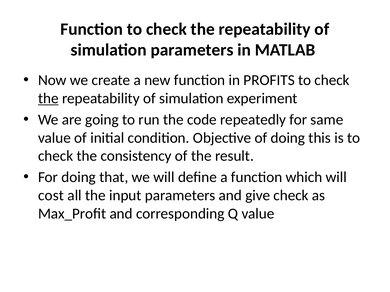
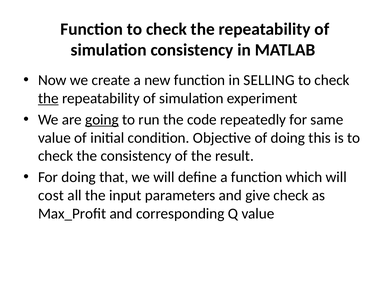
simulation parameters: parameters -> consistency
PROFITS: PROFITS -> SELLING
going underline: none -> present
